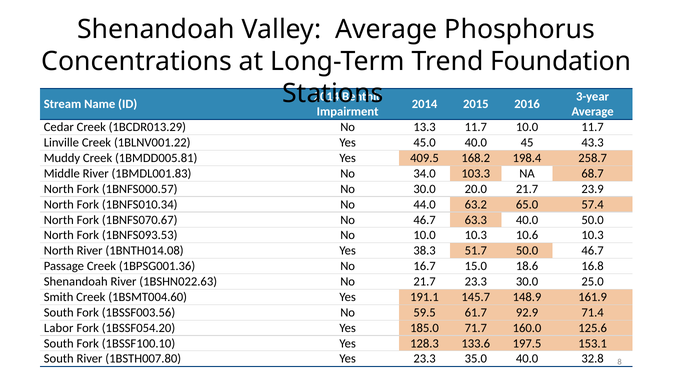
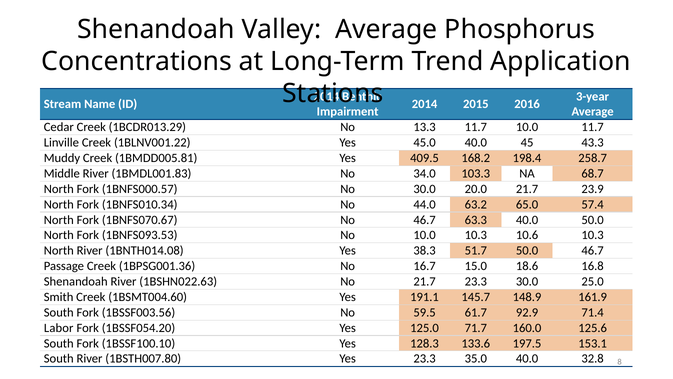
Foundation: Foundation -> Application
185.0: 185.0 -> 125.0
